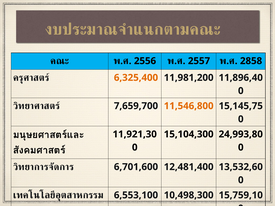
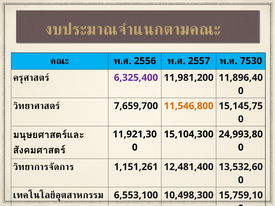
2858: 2858 -> 7530
6,325,400 colour: orange -> purple
6,701,600: 6,701,600 -> 1,151,261
